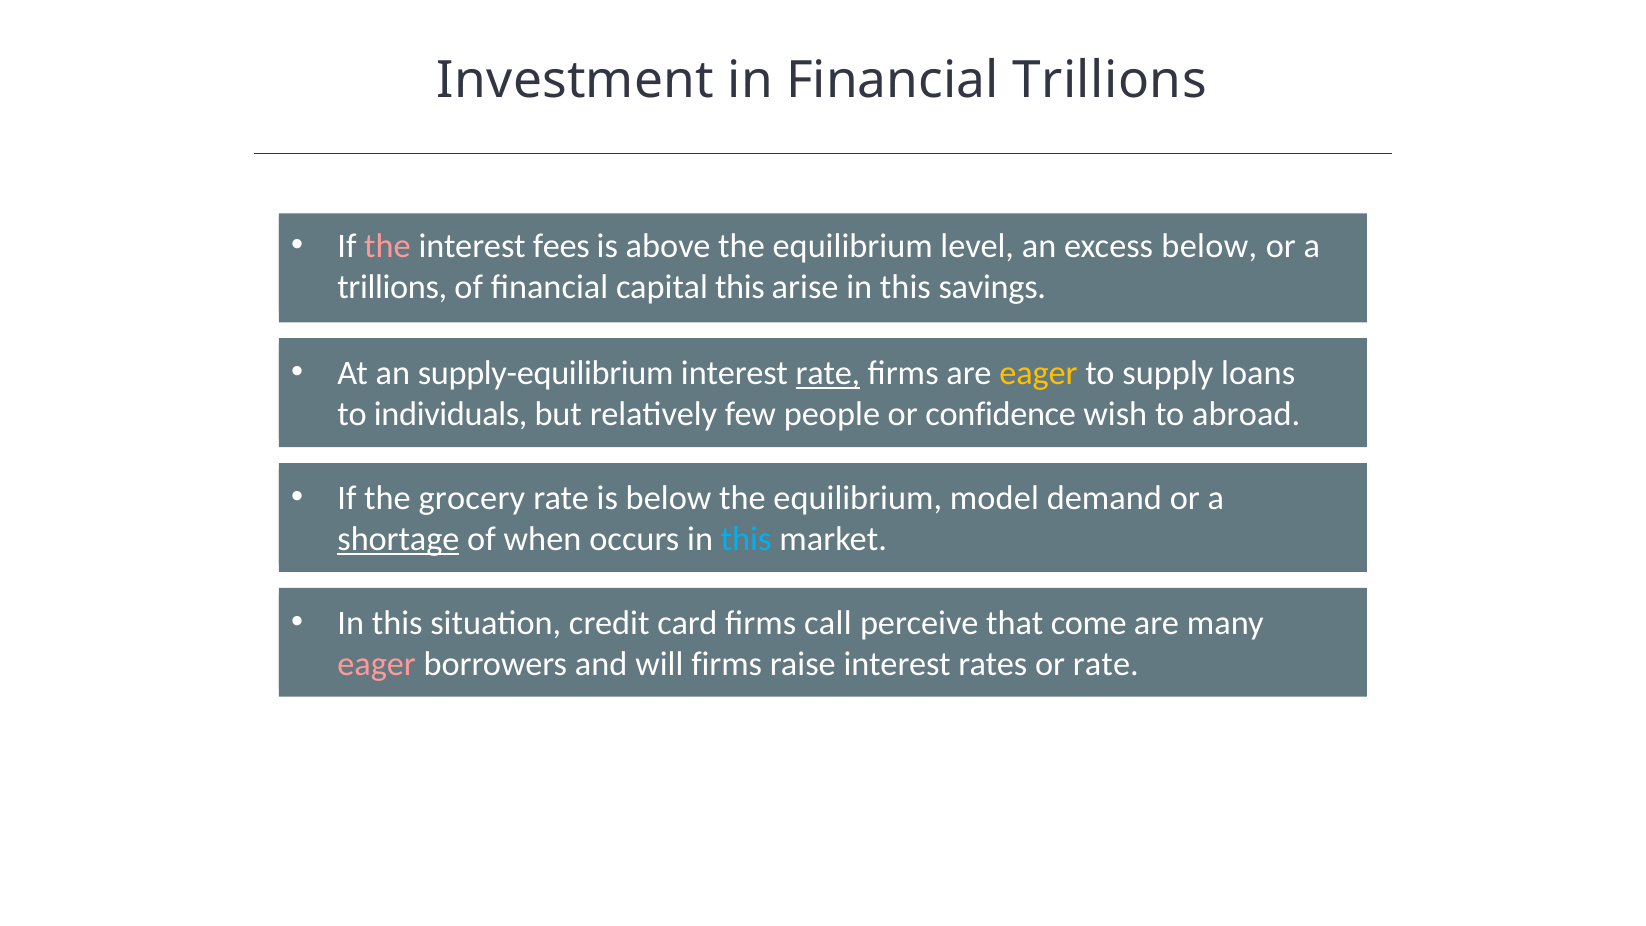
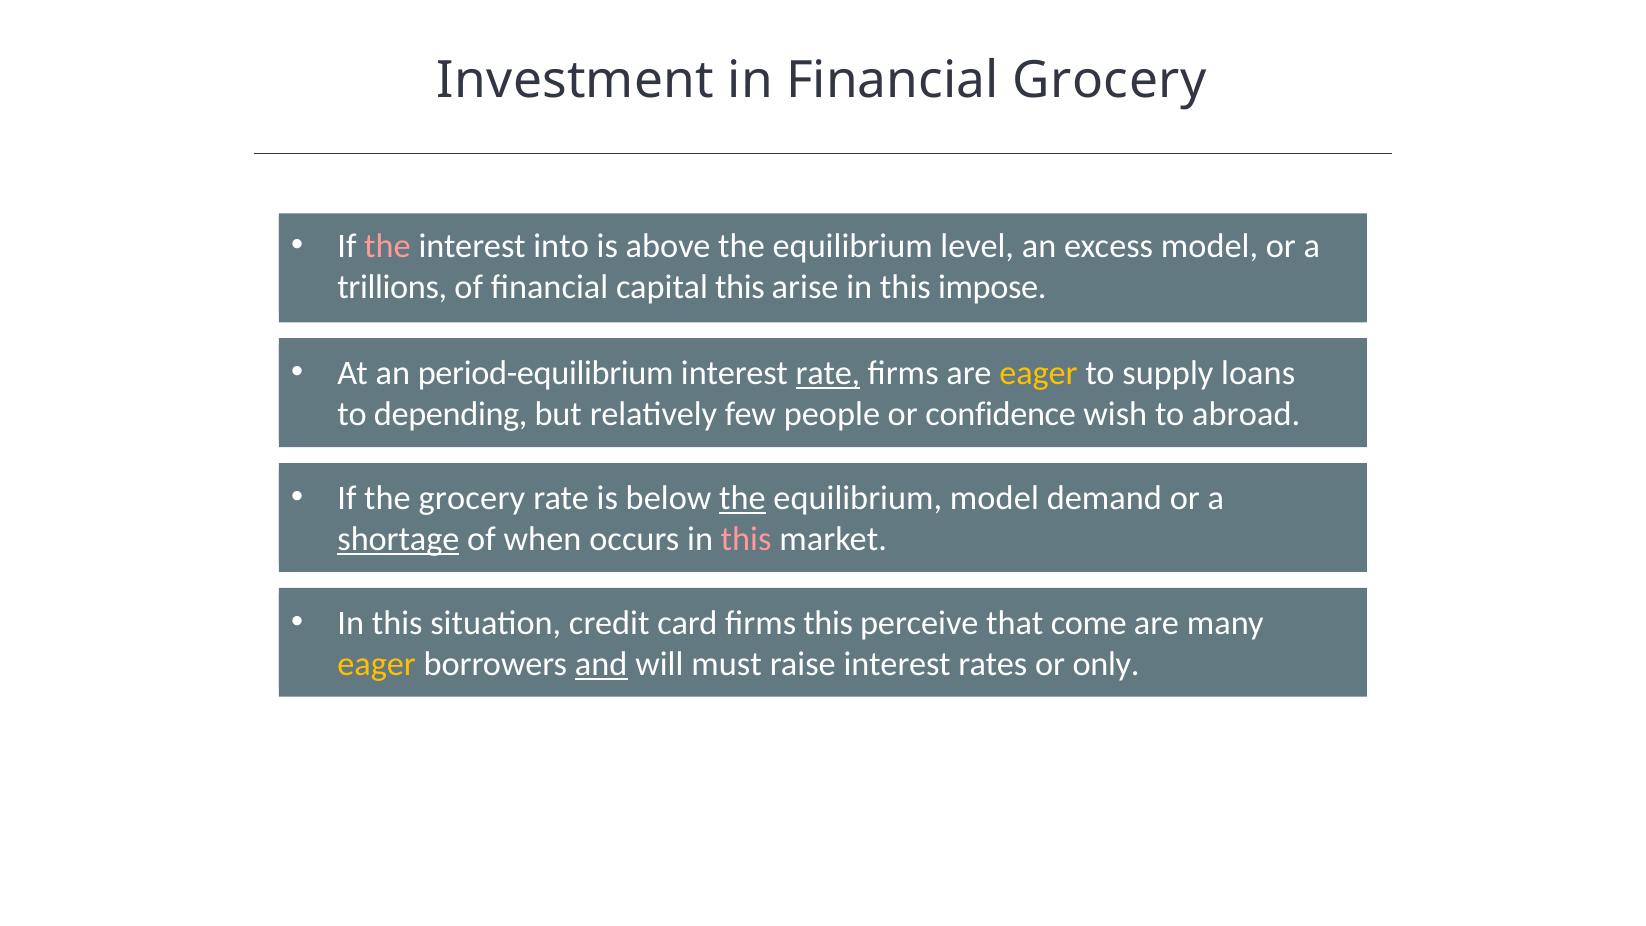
Financial Trillions: Trillions -> Grocery
fees: fees -> into
excess below: below -> model
savings: savings -> impose
supply-equilibrium: supply-equilibrium -> period-equilibrium
individuals: individuals -> depending
the at (742, 498) underline: none -> present
this at (746, 539) colour: light blue -> pink
firms call: call -> this
eager at (377, 665) colour: pink -> yellow
and underline: none -> present
will firms: firms -> must
or rate: rate -> only
